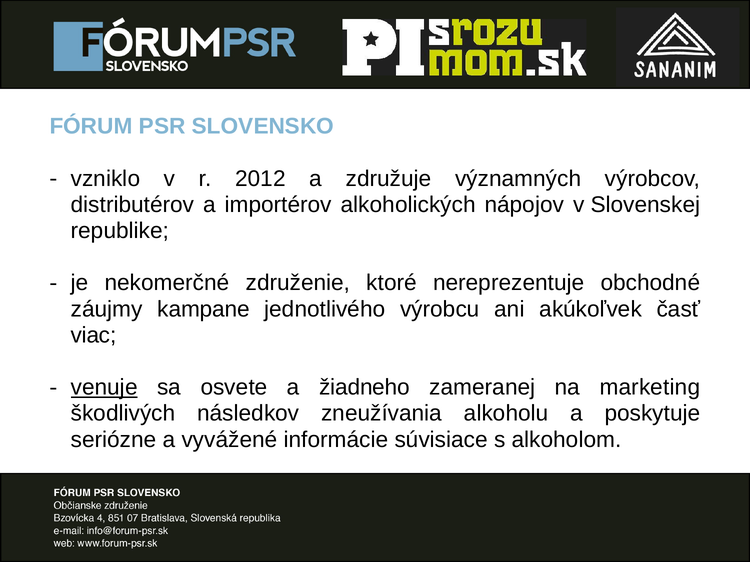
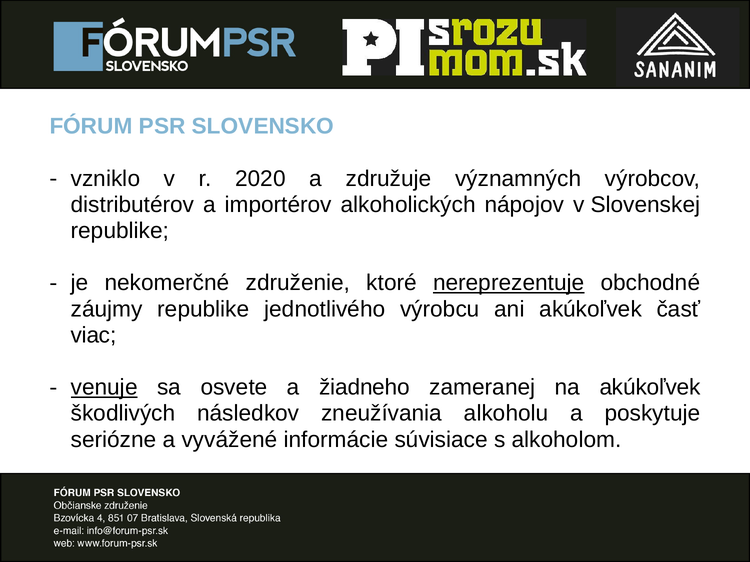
2012: 2012 -> 2020
nereprezentuje underline: none -> present
záujmy kampane: kampane -> republike
na marketing: marketing -> akúkoľvek
